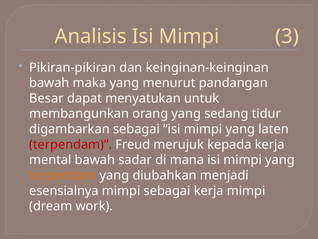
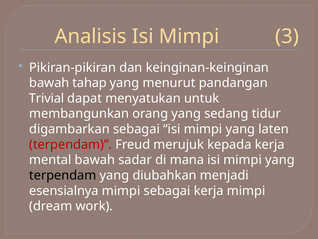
maka: maka -> tahap
Besar: Besar -> Trivial
terpendam at (63, 175) colour: orange -> black
